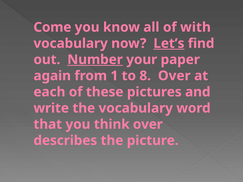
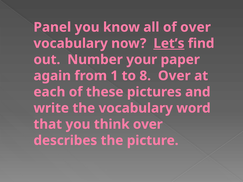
Come: Come -> Panel
of with: with -> over
Number underline: present -> none
